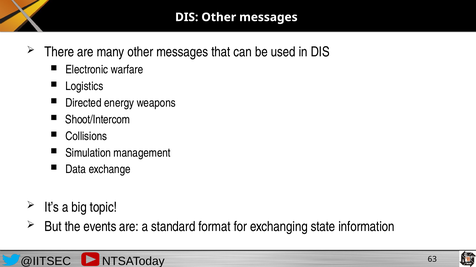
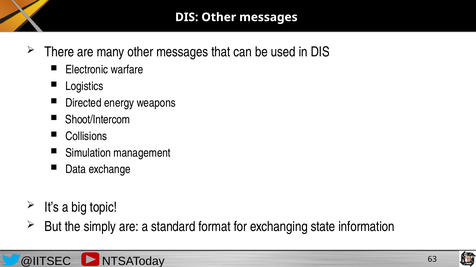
events: events -> simply
